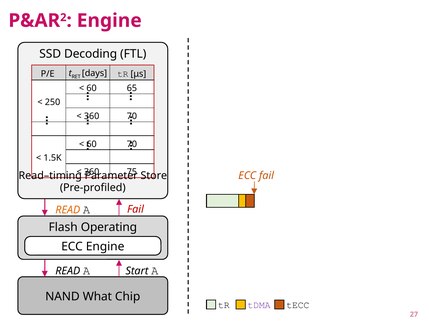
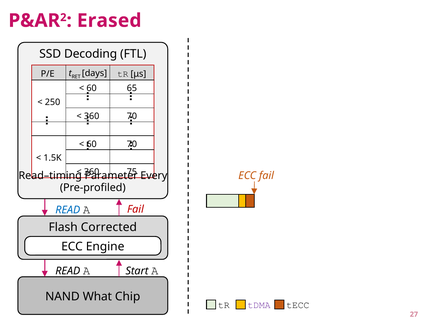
Engine at (109, 21): Engine -> Erased
Store: Store -> Every
READ at (68, 210) colour: orange -> blue
Operating: Operating -> Corrected
